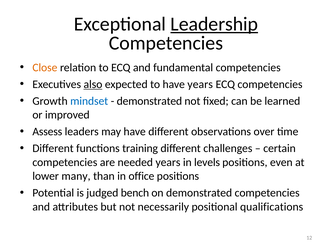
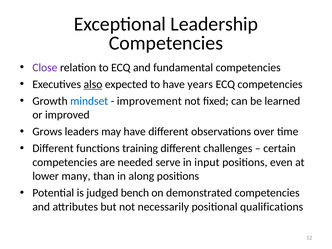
Leadership underline: present -> none
Close colour: orange -> purple
demonstrated at (149, 101): demonstrated -> improvement
Assess: Assess -> Grows
needed years: years -> serve
levels: levels -> input
office: office -> along
